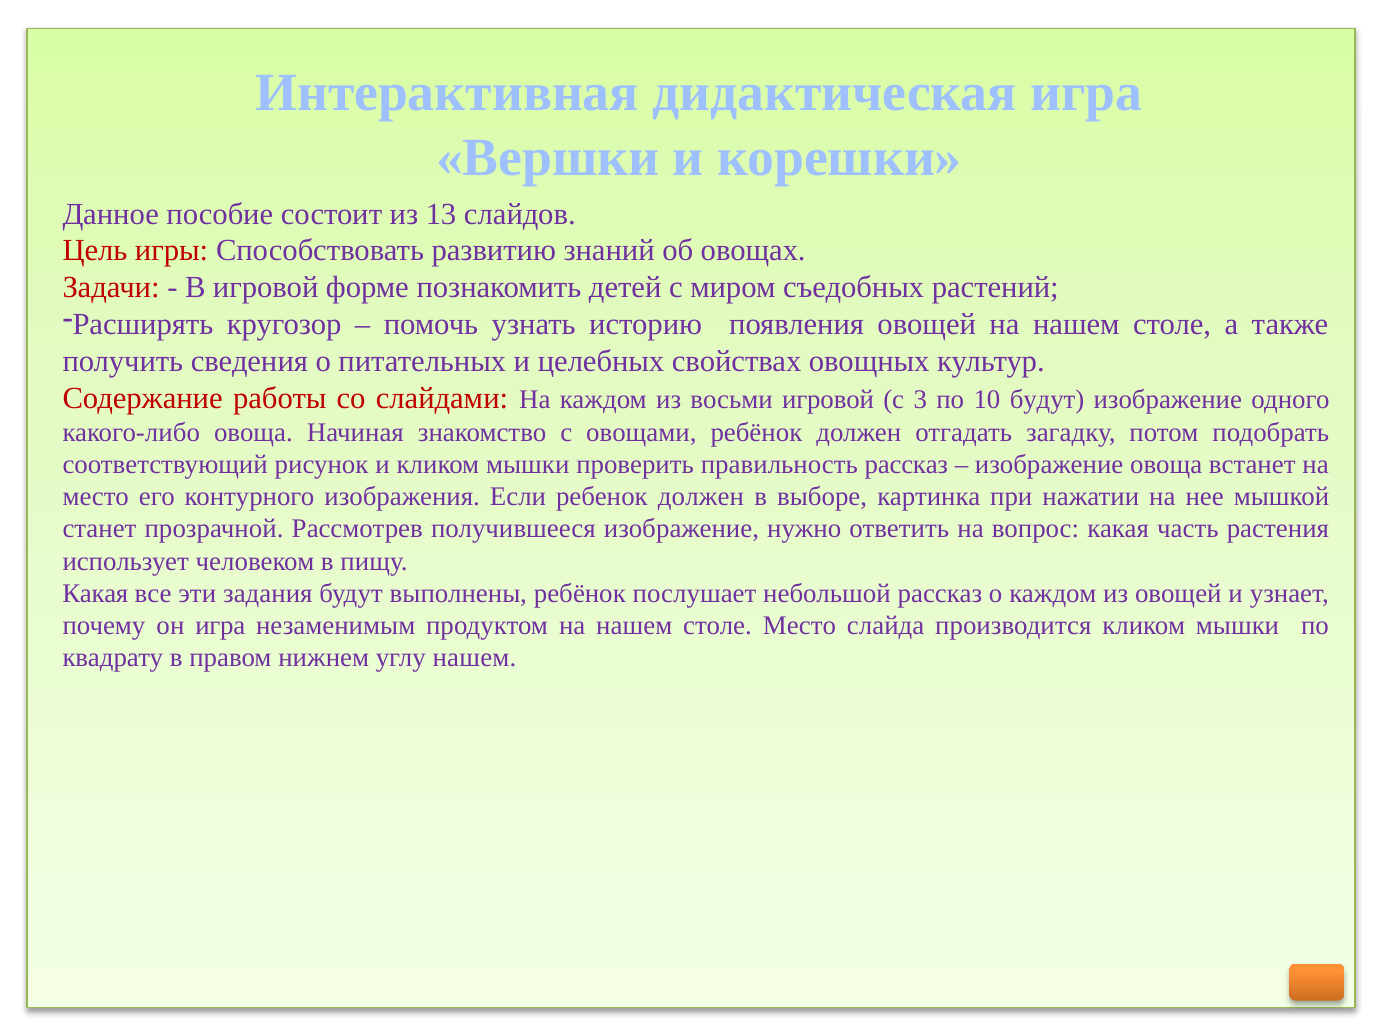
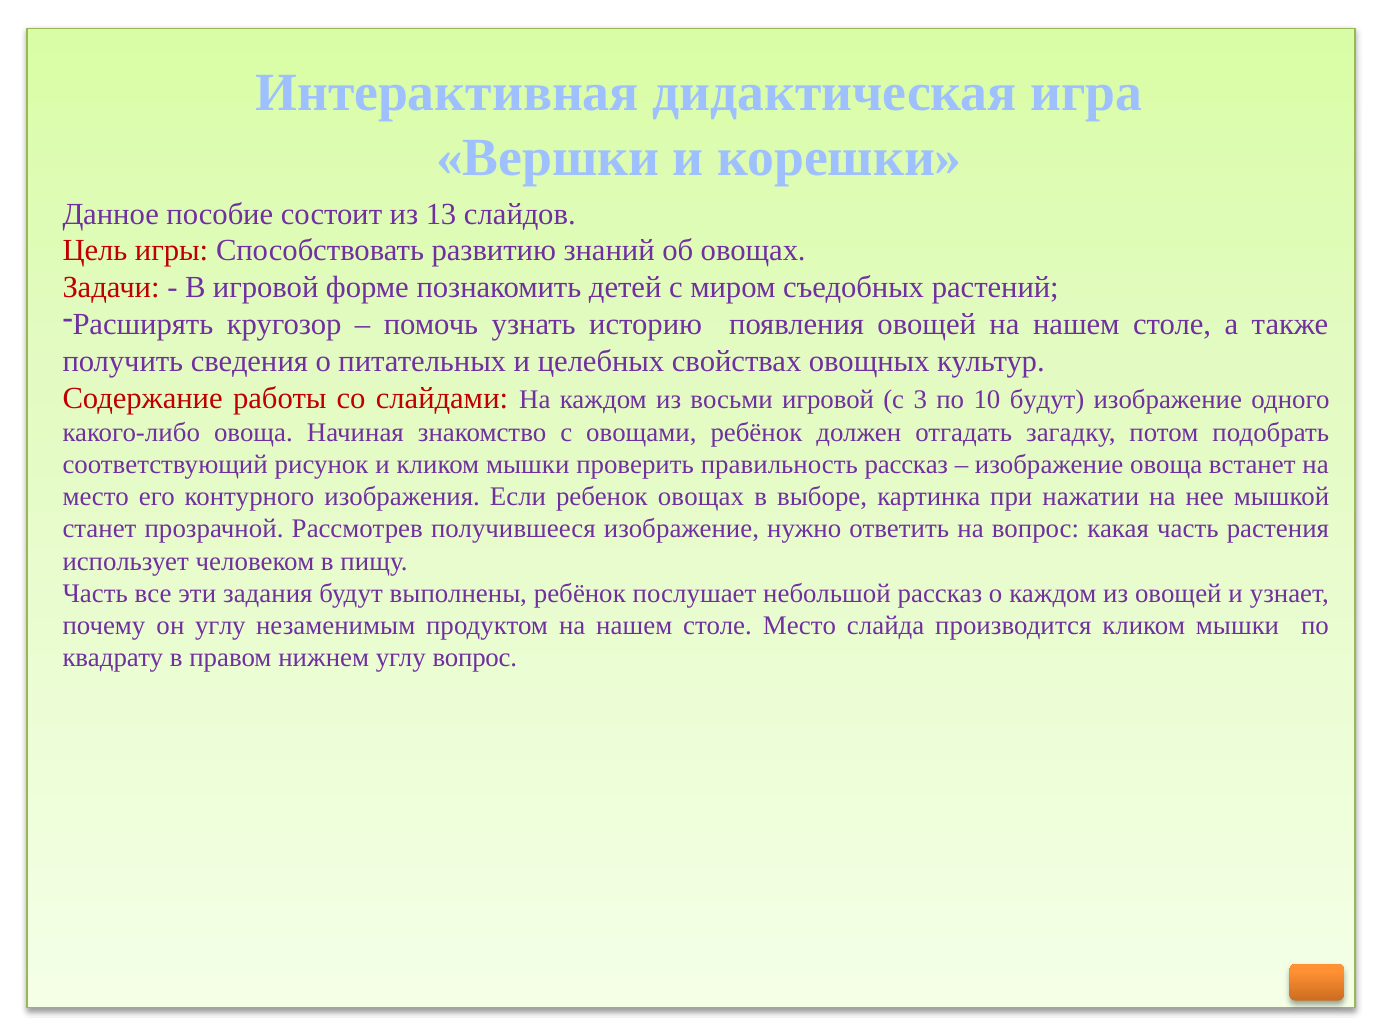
ребенок должен: должен -> овощах
Какая at (95, 594): Какая -> Часть
он игра: игра -> углу
углу нашем: нашем -> вопрос
